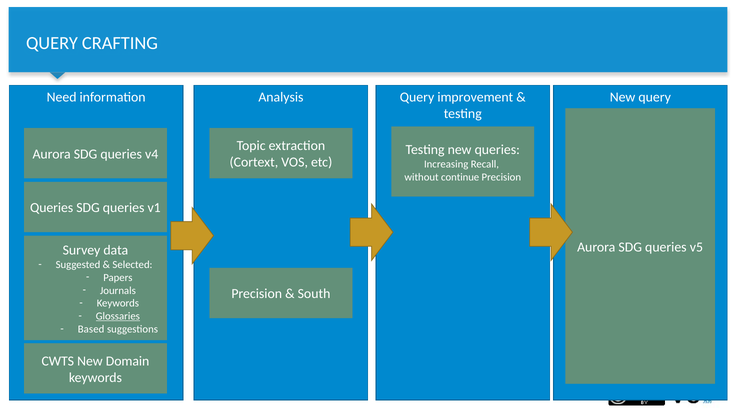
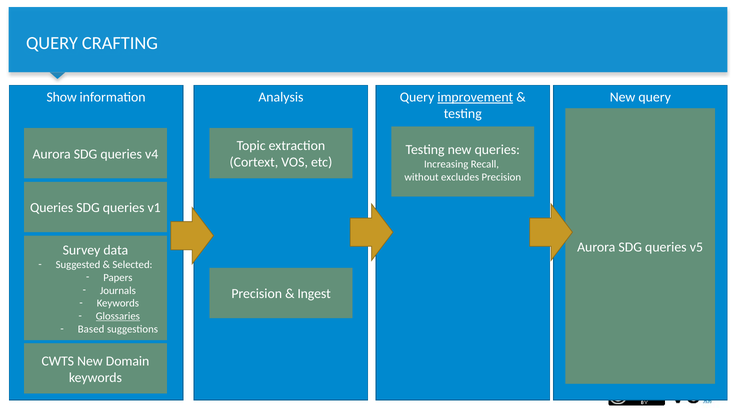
Need: Need -> Show
improvement underline: none -> present
continue: continue -> excludes
South: South -> Ingest
